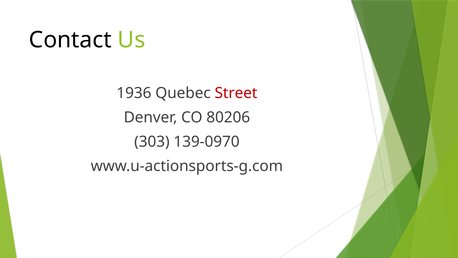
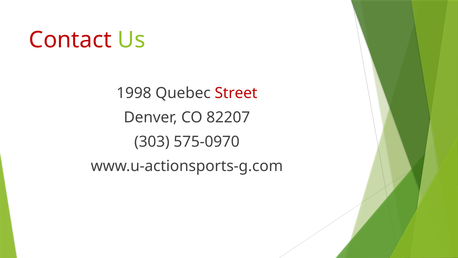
Contact colour: black -> red
1936: 1936 -> 1998
80206: 80206 -> 82207
139-0970: 139-0970 -> 575-0970
